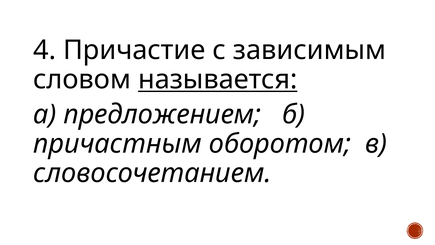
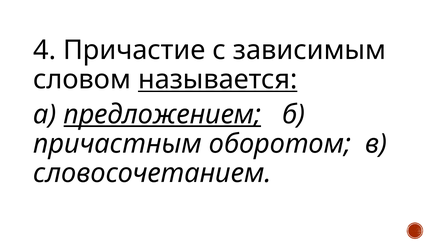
предложением underline: none -> present
